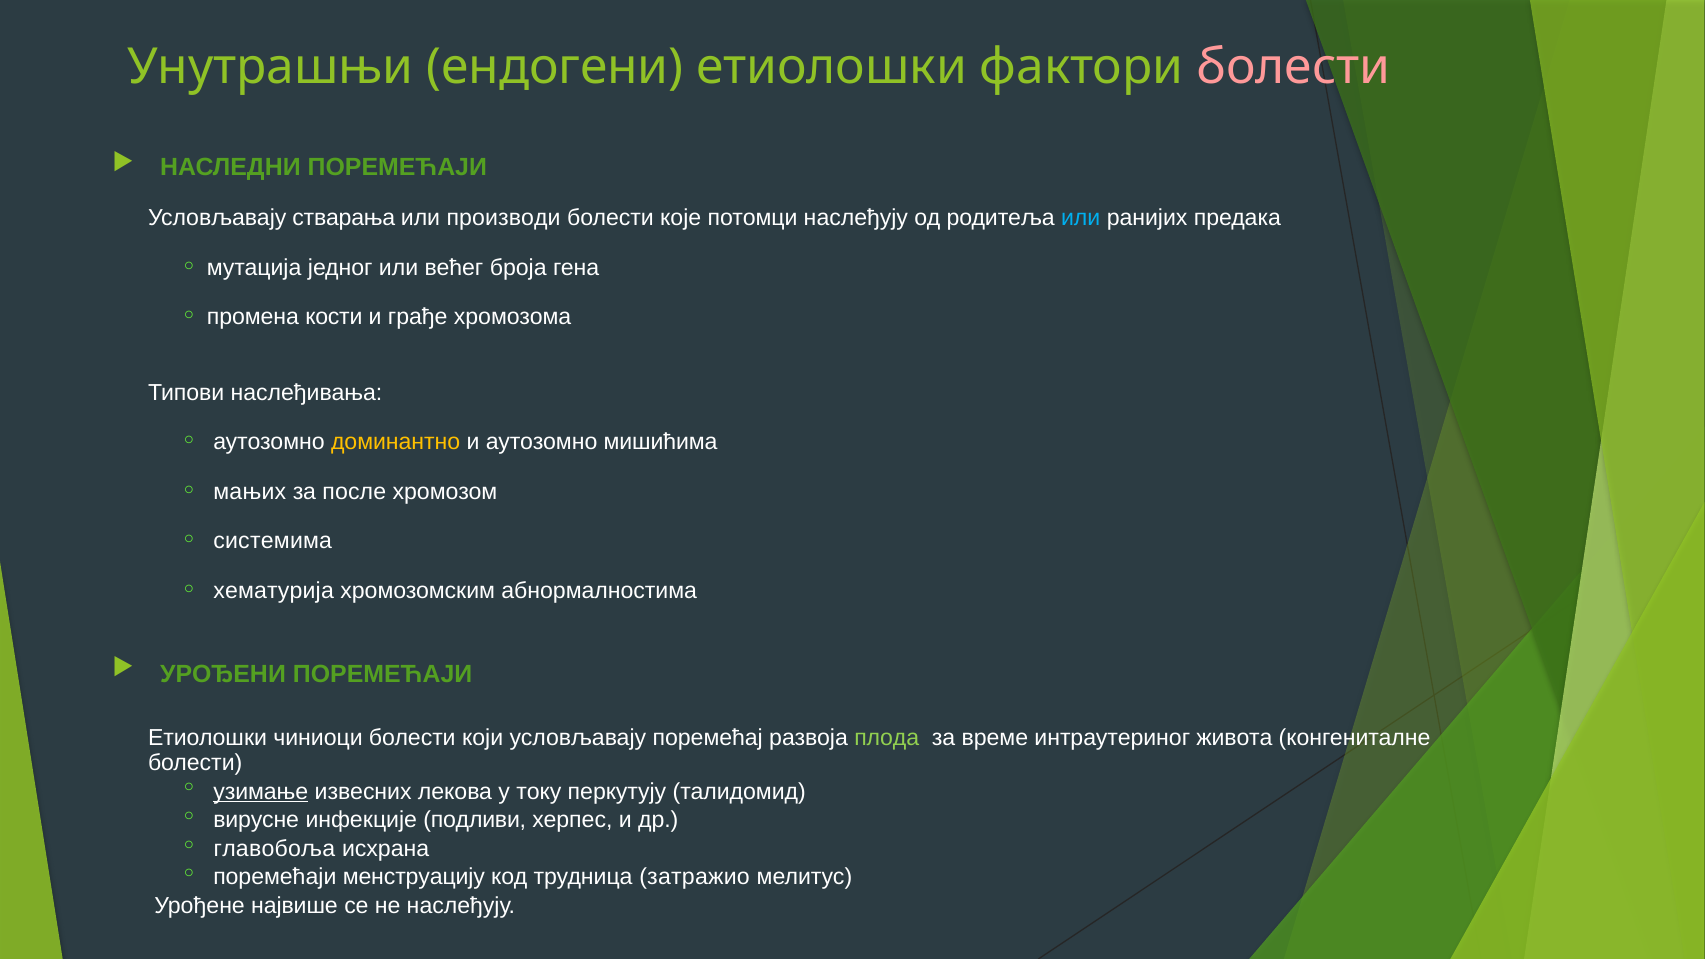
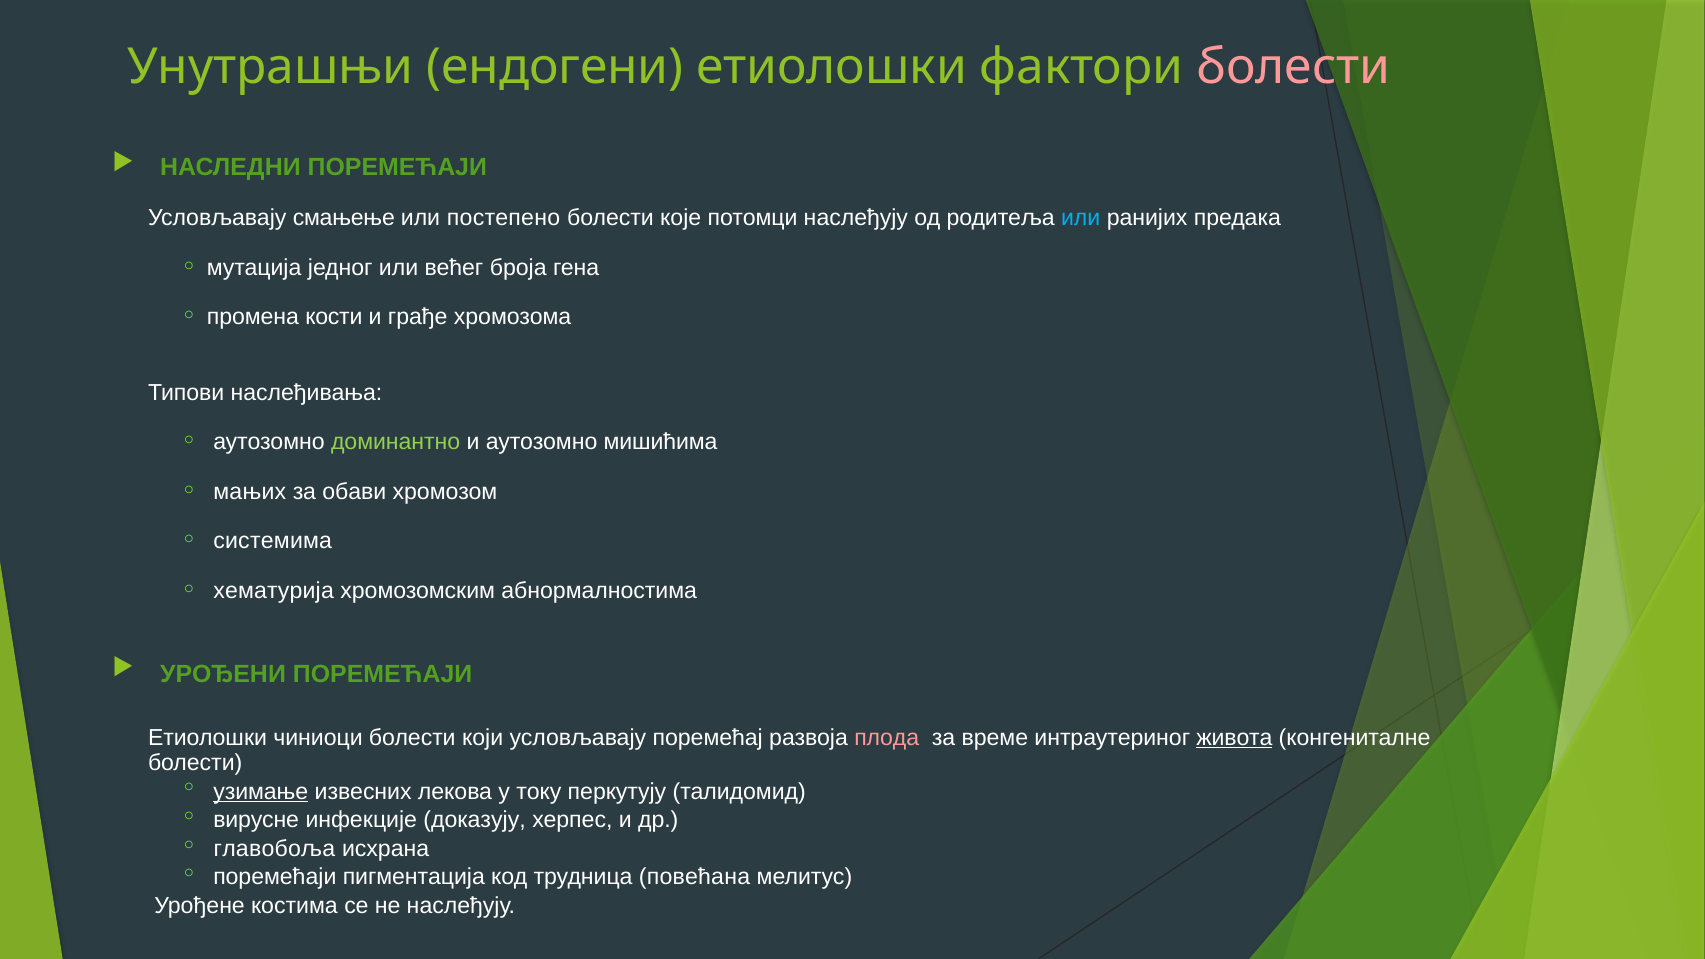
стварања: стварања -> смањење
производи: производи -> постепено
доминантно colour: yellow -> light green
после: после -> обави
плода colour: light green -> pink
живота underline: none -> present
подливи: подливи -> доказују
менструацију: менструацију -> пигментација
затражио: затражио -> повећана
највише: највише -> костима
